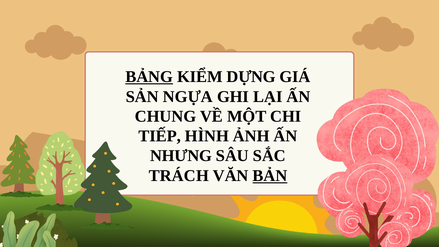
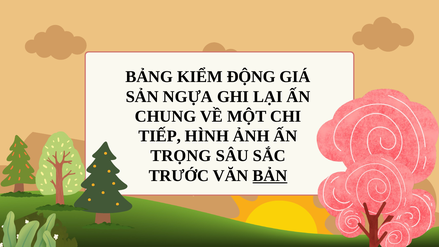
BẢNG underline: present -> none
DỰNG: DỰNG -> ĐỘNG
NHƯNG: NHƯNG -> TRỌNG
TRÁCH: TRÁCH -> TRƯỚC
